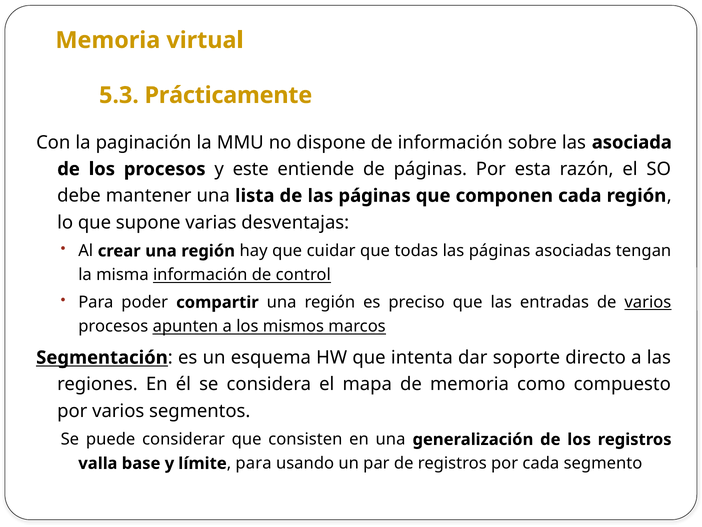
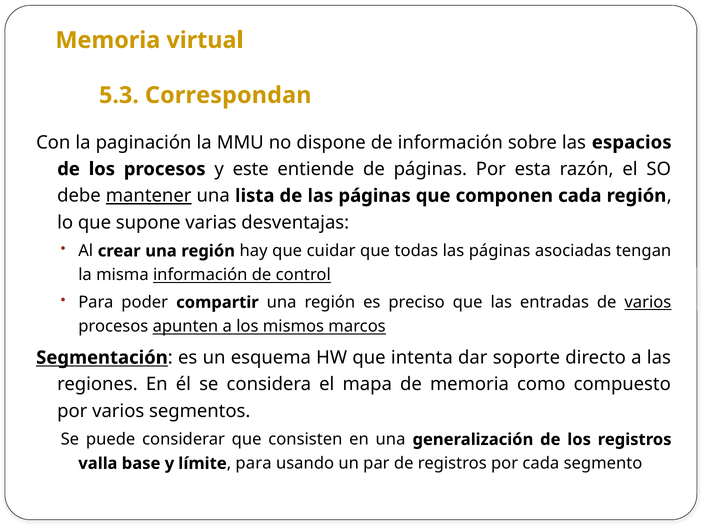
Prácticamente: Prácticamente -> Correspondan
asociada: asociada -> espacios
mantener underline: none -> present
